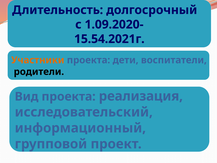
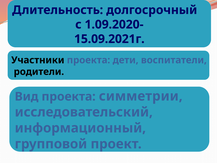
15.54.2021г: 15.54.2021г -> 15.09.2021г
Участники colour: orange -> black
реализация: реализация -> симметрии
